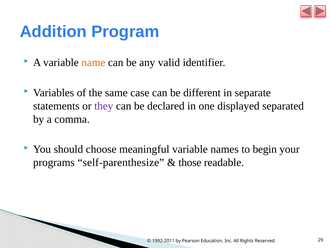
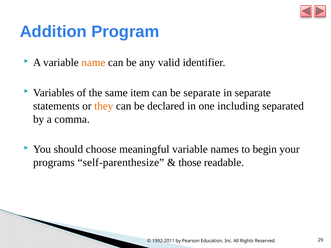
case: case -> item
be different: different -> separate
they colour: purple -> orange
displayed: displayed -> including
